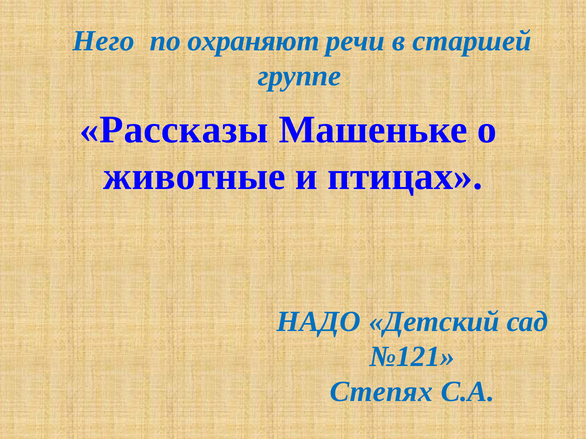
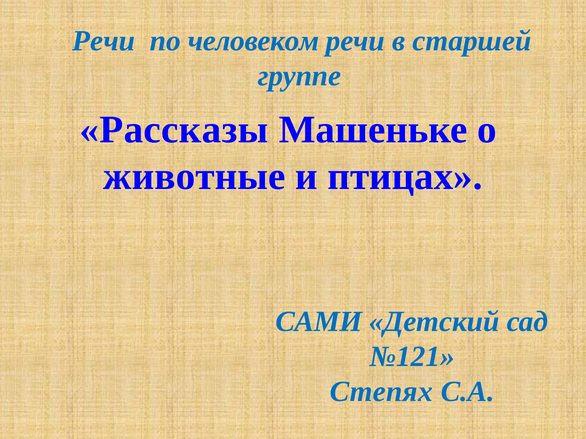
Него at (104, 41): Него -> Речи
охраняют: охраняют -> человеком
НАДО: НАДО -> САМИ
